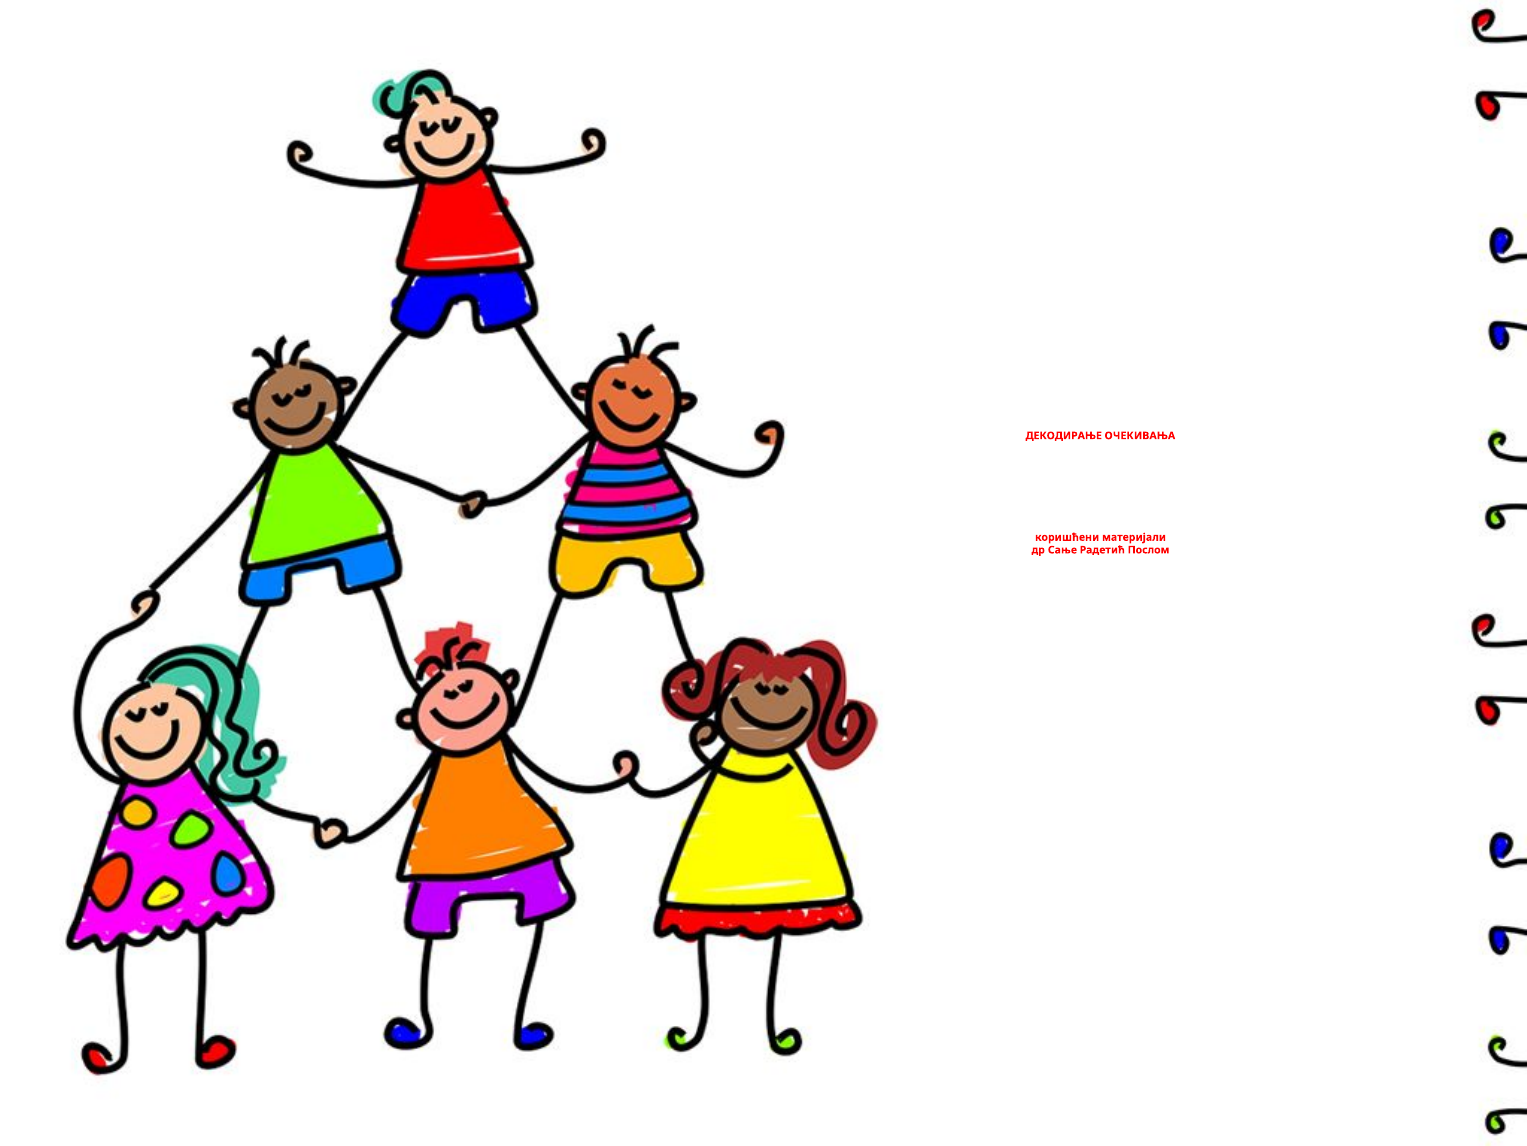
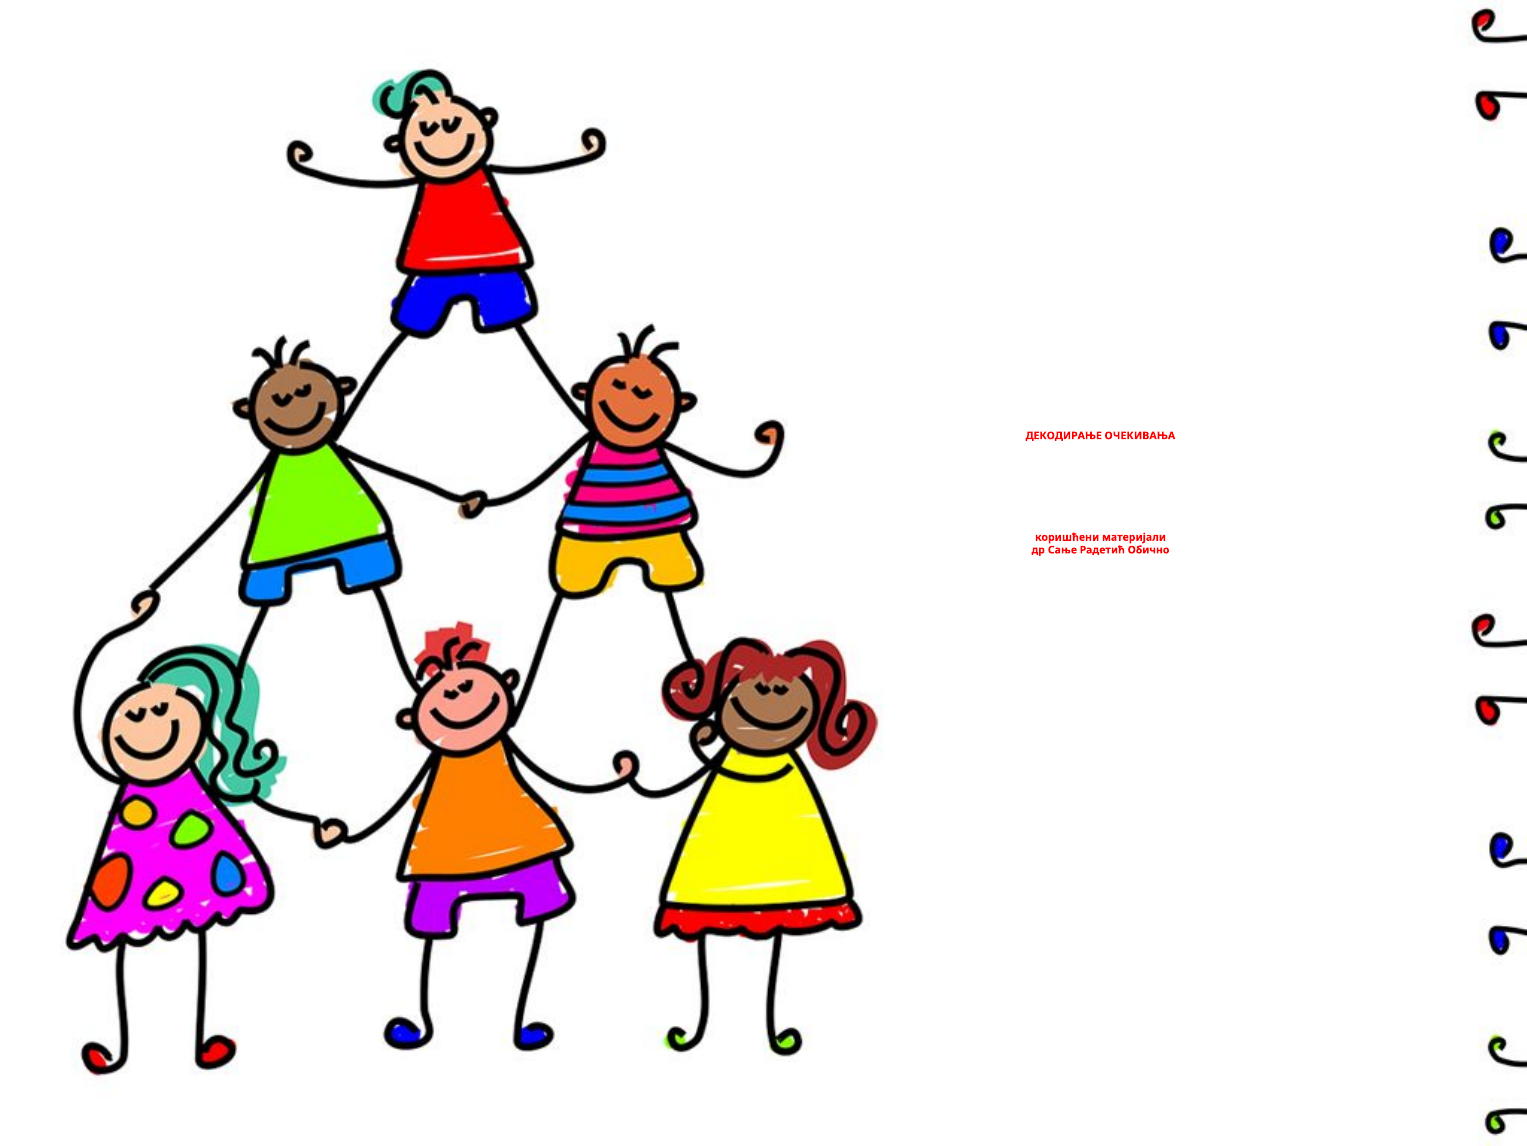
Послом: Послом -> Обично
